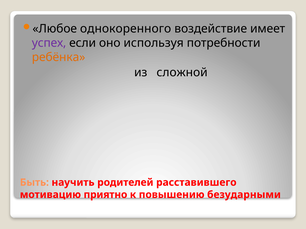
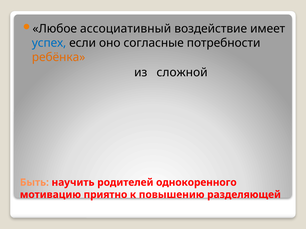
однокоренного: однокоренного -> ассоциативный
успех colour: purple -> blue
используя: используя -> согласные
расставившего: расставившего -> однокоренного
безударными: безударными -> разделяющей
